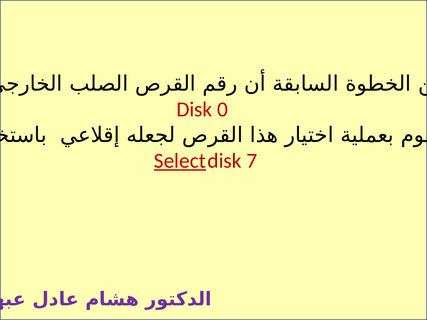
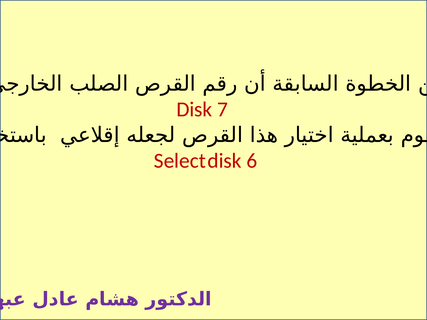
0: 0 -> 7
Select underline: present -> none
7: 7 -> 6
